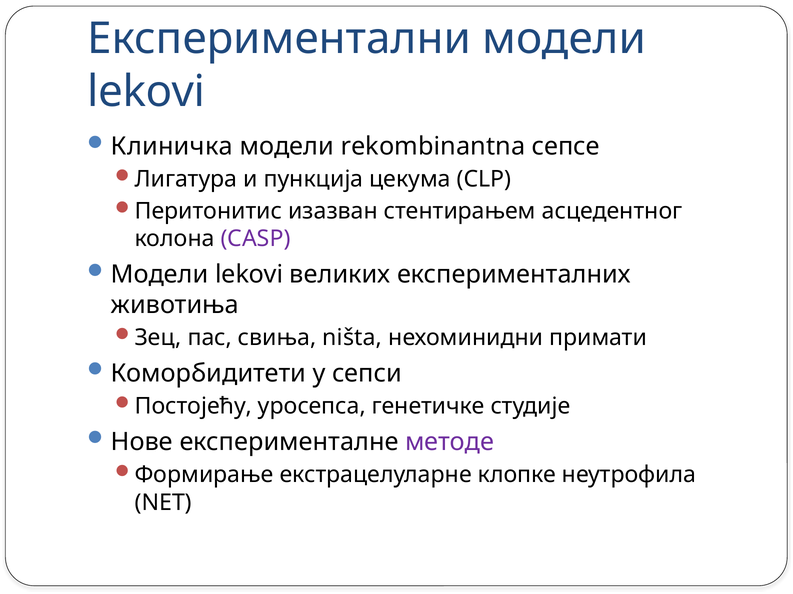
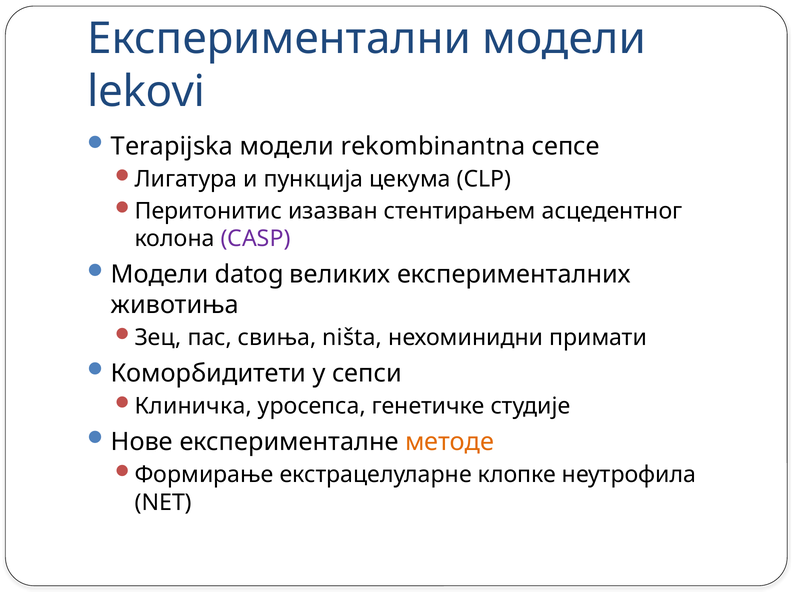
Клиничка: Клиничка -> Terapijska
lekovi at (249, 275): lekovi -> datog
Постојећу: Постојећу -> Клиничка
методе colour: purple -> orange
